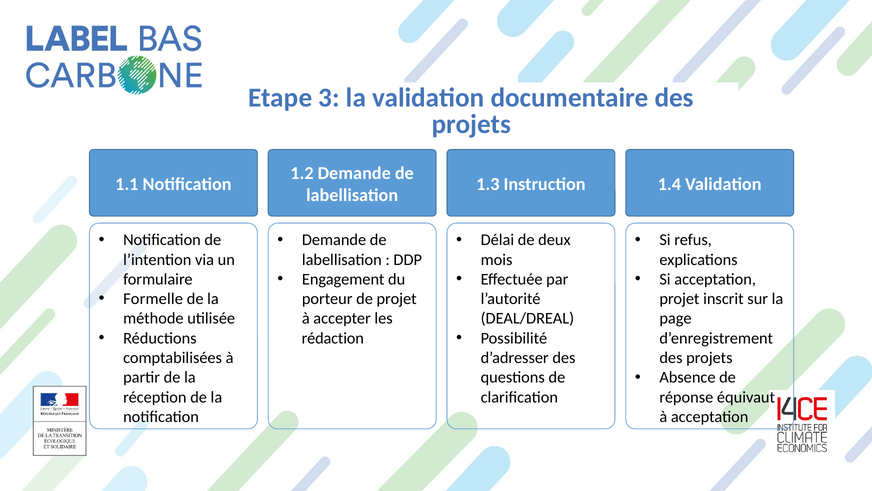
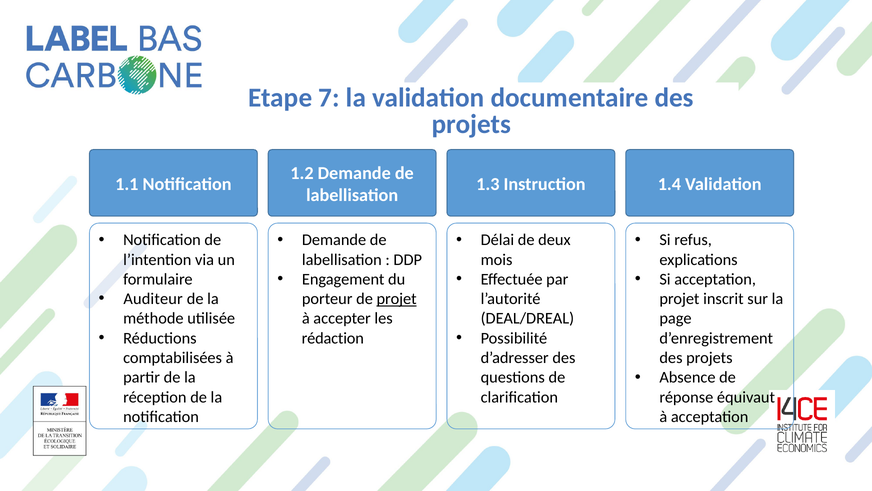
3: 3 -> 7
Formelle: Formelle -> Auditeur
projet at (397, 299) underline: none -> present
